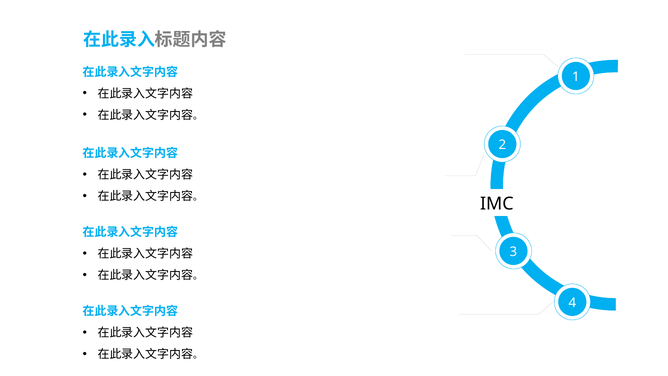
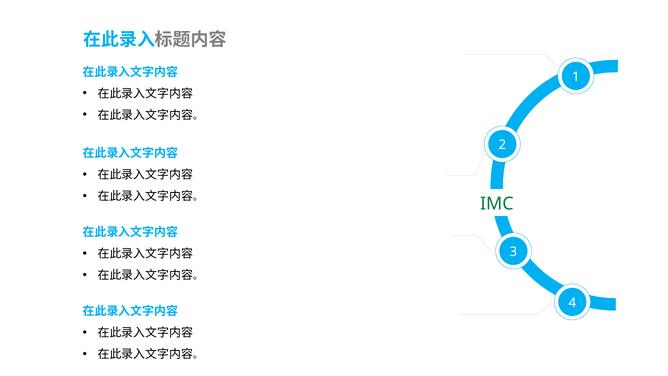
IMC colour: black -> green
